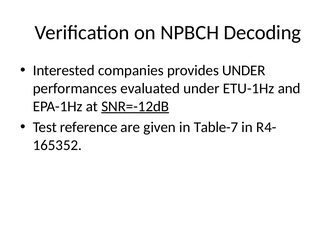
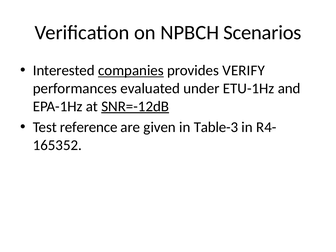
Decoding: Decoding -> Scenarios
companies underline: none -> present
provides UNDER: UNDER -> VERIFY
Table-7: Table-7 -> Table-3
